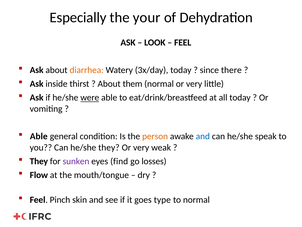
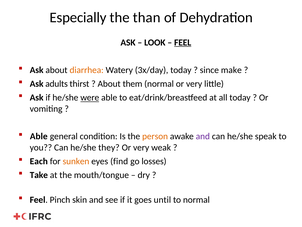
your: your -> than
FEEL at (183, 42) underline: none -> present
there: there -> make
inside: inside -> adults
and at (203, 136) colour: blue -> purple
They at (39, 161): They -> Each
sunken colour: purple -> orange
Flow: Flow -> Take
type: type -> until
